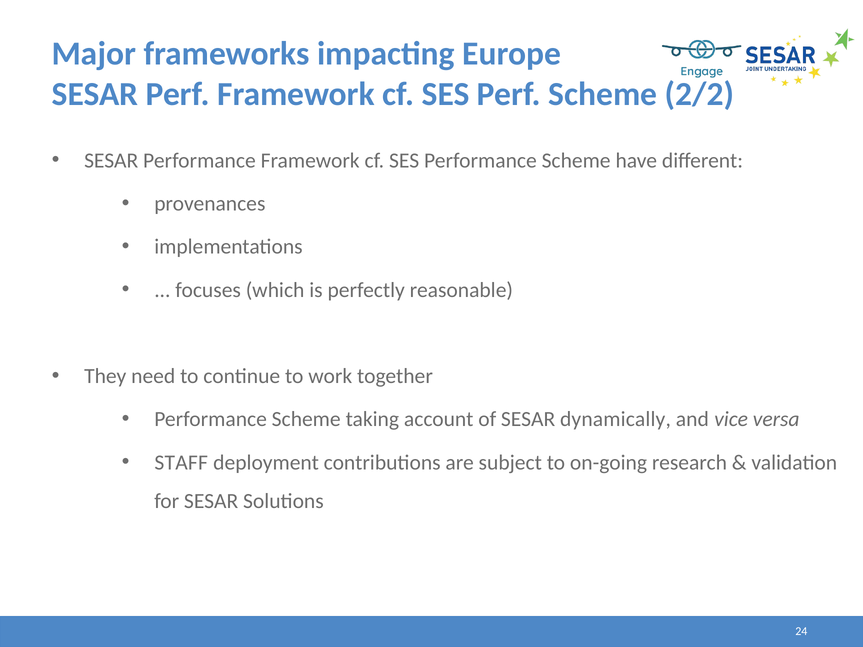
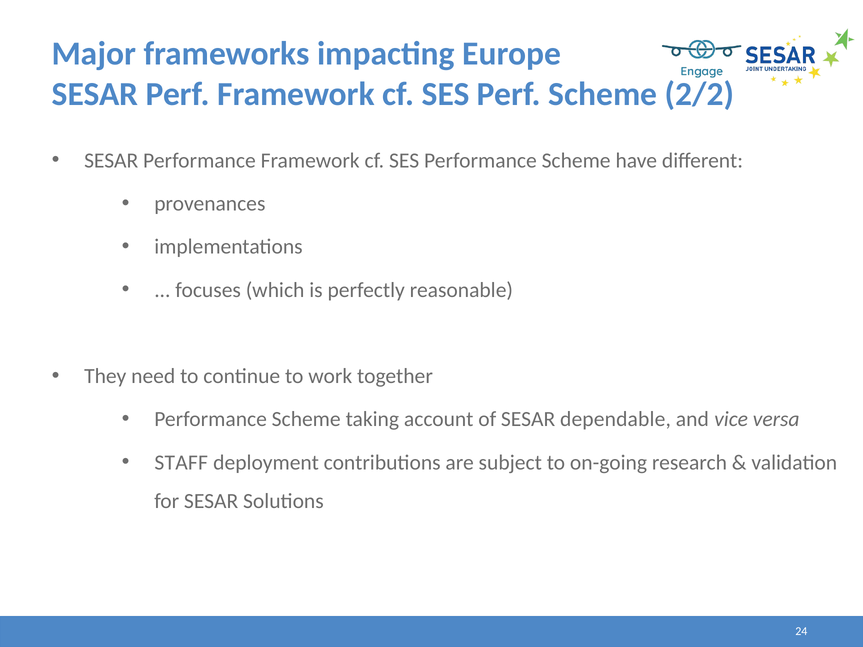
dynamically: dynamically -> dependable
